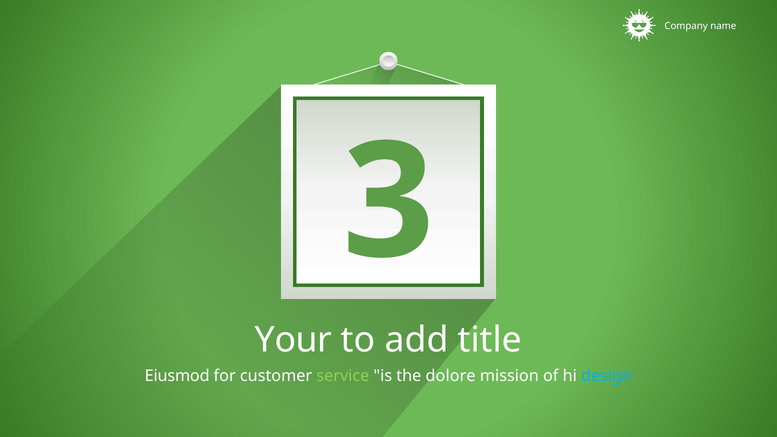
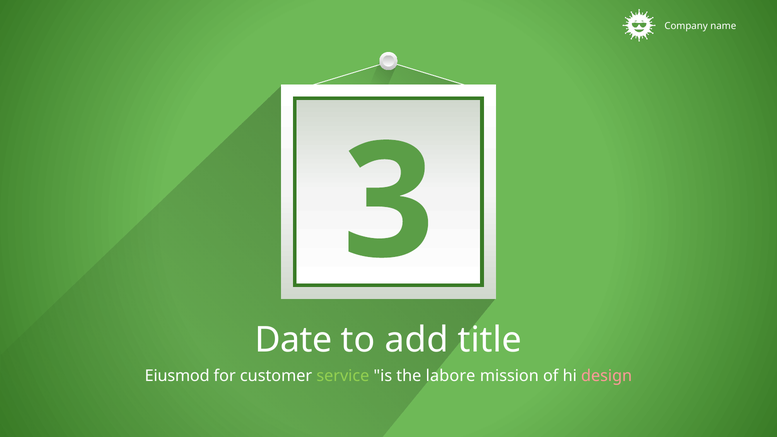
Your: Your -> Date
dolore: dolore -> labore
design colour: light blue -> pink
